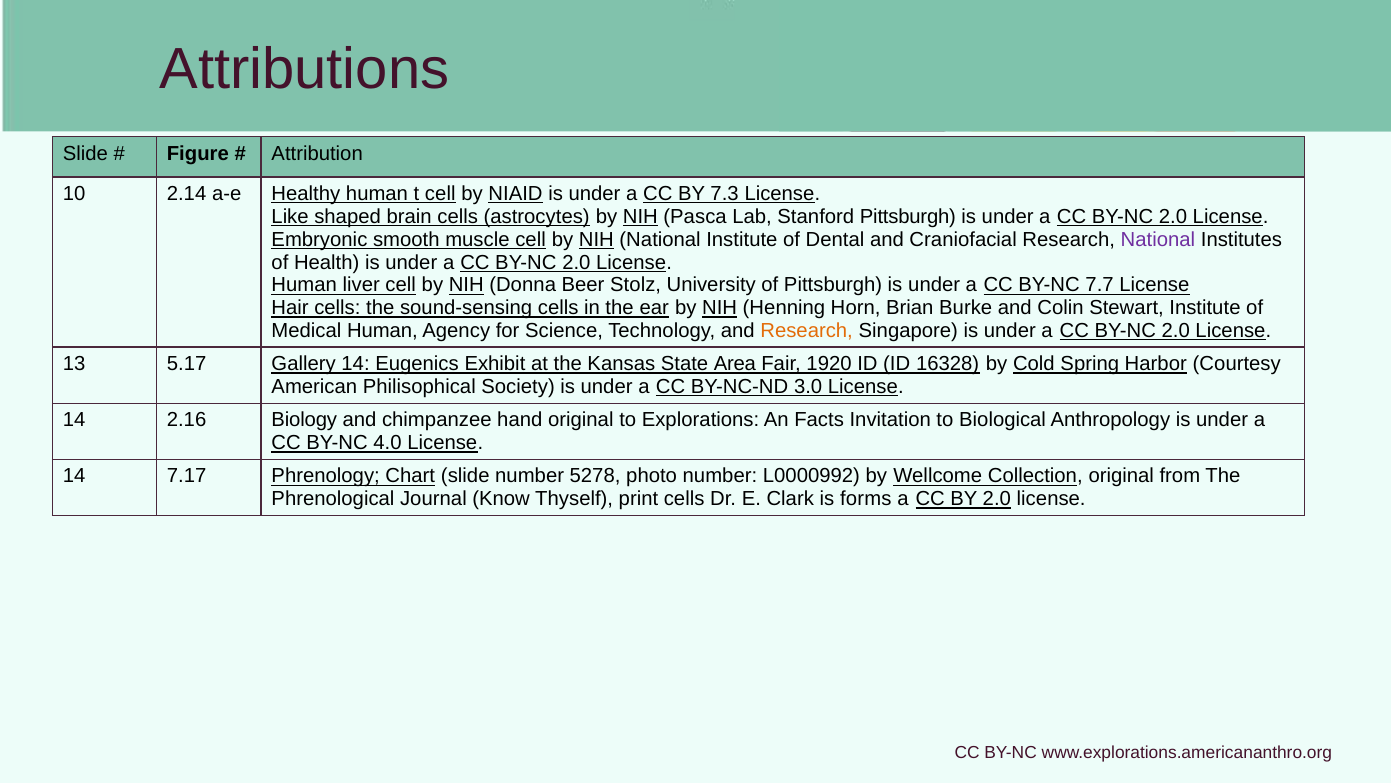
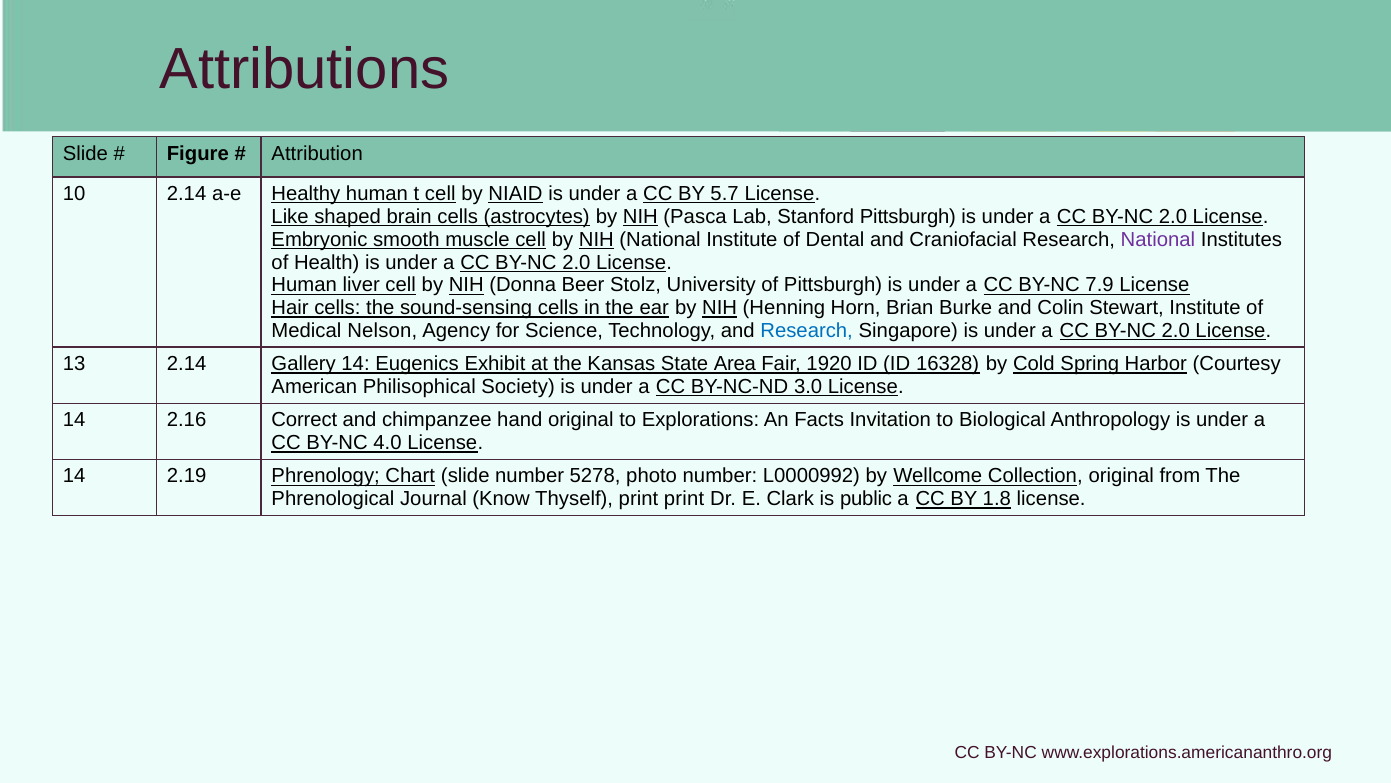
7.3: 7.3 -> 5.7
7.7: 7.7 -> 7.9
Medical Human: Human -> Nelson
Research at (807, 331) colour: orange -> blue
13 5.17: 5.17 -> 2.14
Biology: Biology -> Correct
7.17: 7.17 -> 2.19
print cells: cells -> print
forms: forms -> public
BY 2.0: 2.0 -> 1.8
